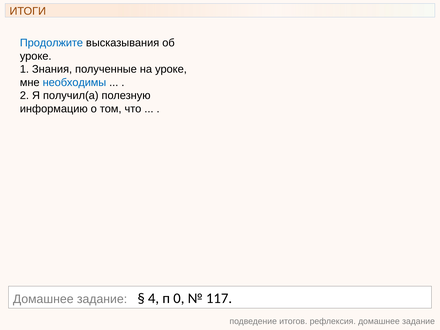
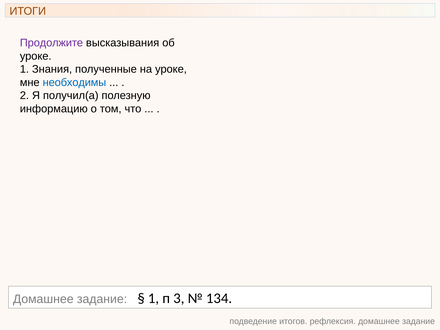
Продолжите colour: blue -> purple
4 at (154, 298): 4 -> 1
0: 0 -> 3
117: 117 -> 134
